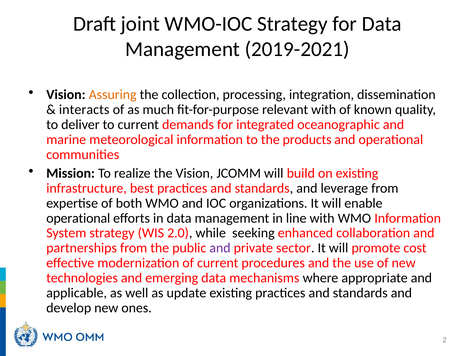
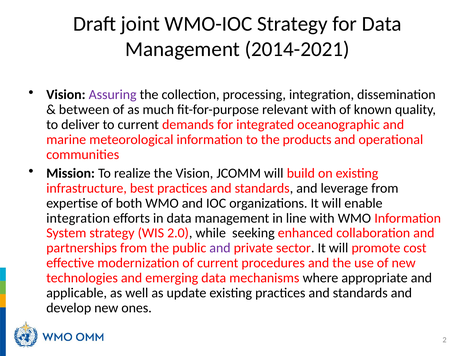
2019-2021: 2019-2021 -> 2014-2021
Assuring colour: orange -> purple
interacts: interacts -> between
operational at (78, 218): operational -> integration
